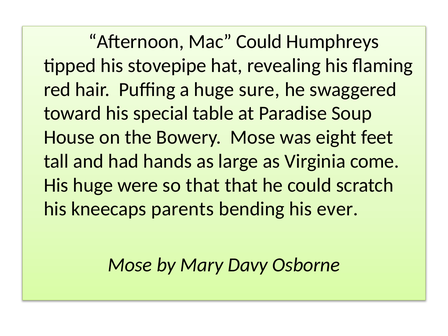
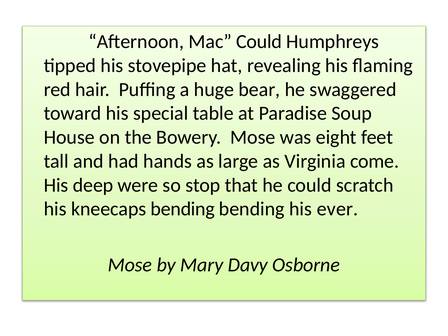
sure: sure -> bear
His huge: huge -> deep
so that: that -> stop
kneecaps parents: parents -> bending
